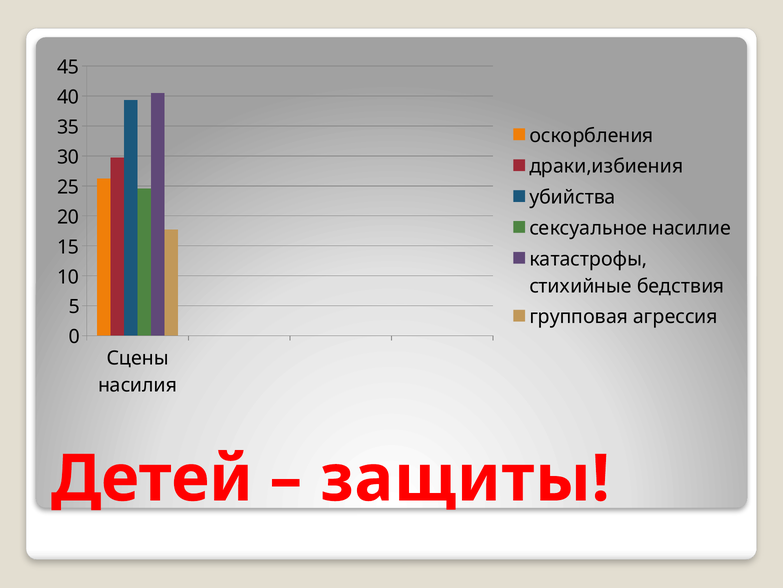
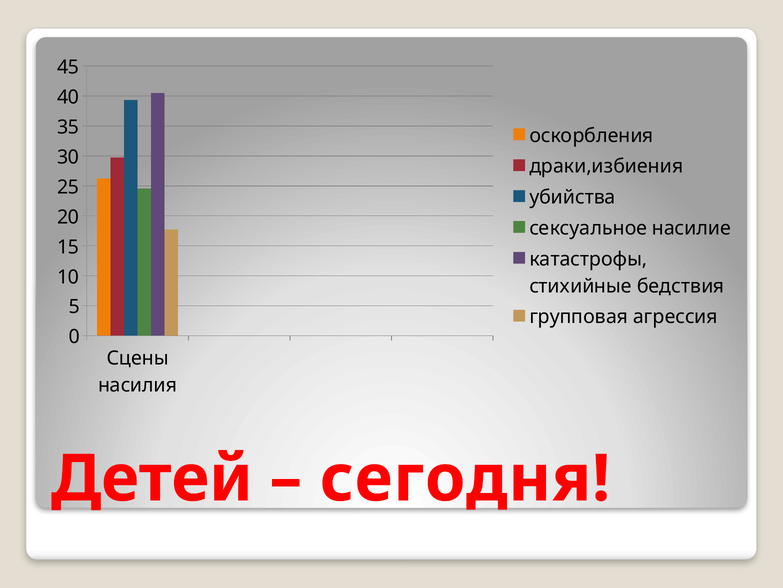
защиты: защиты -> сегодня
